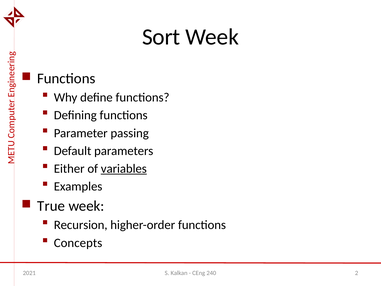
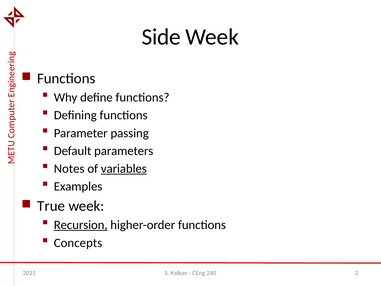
Sort: Sort -> Side
Either: Either -> Notes
Recursion underline: none -> present
